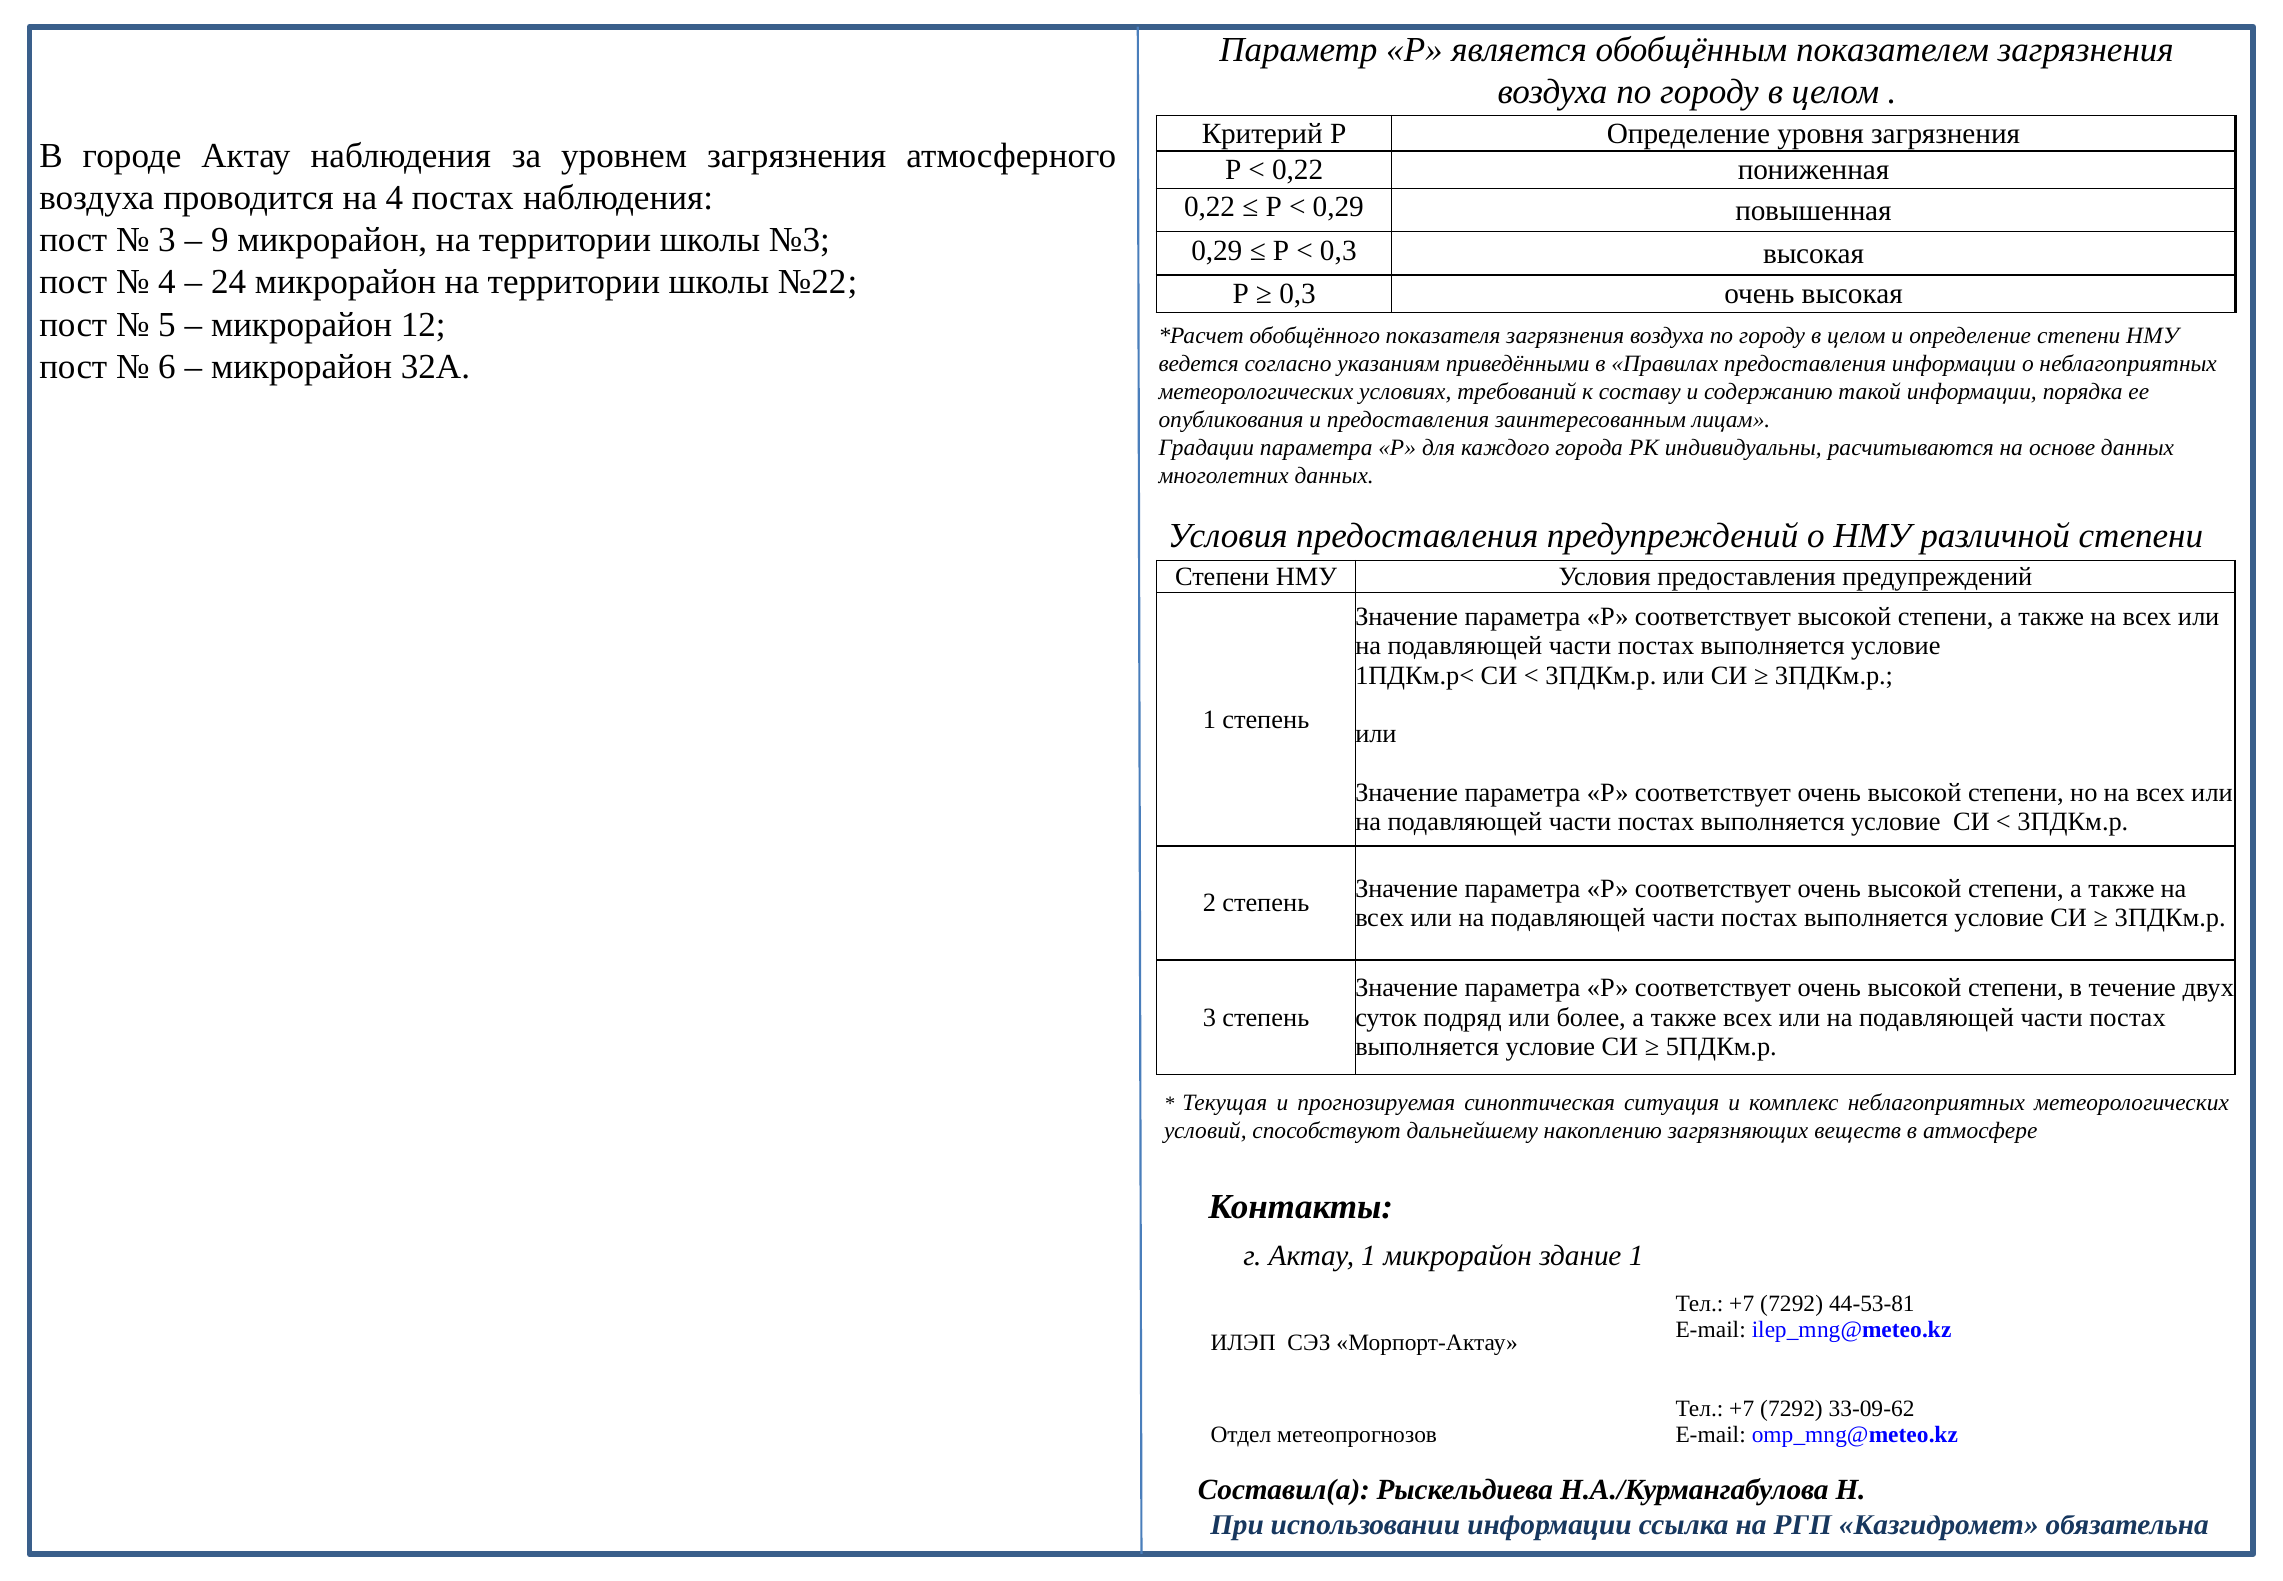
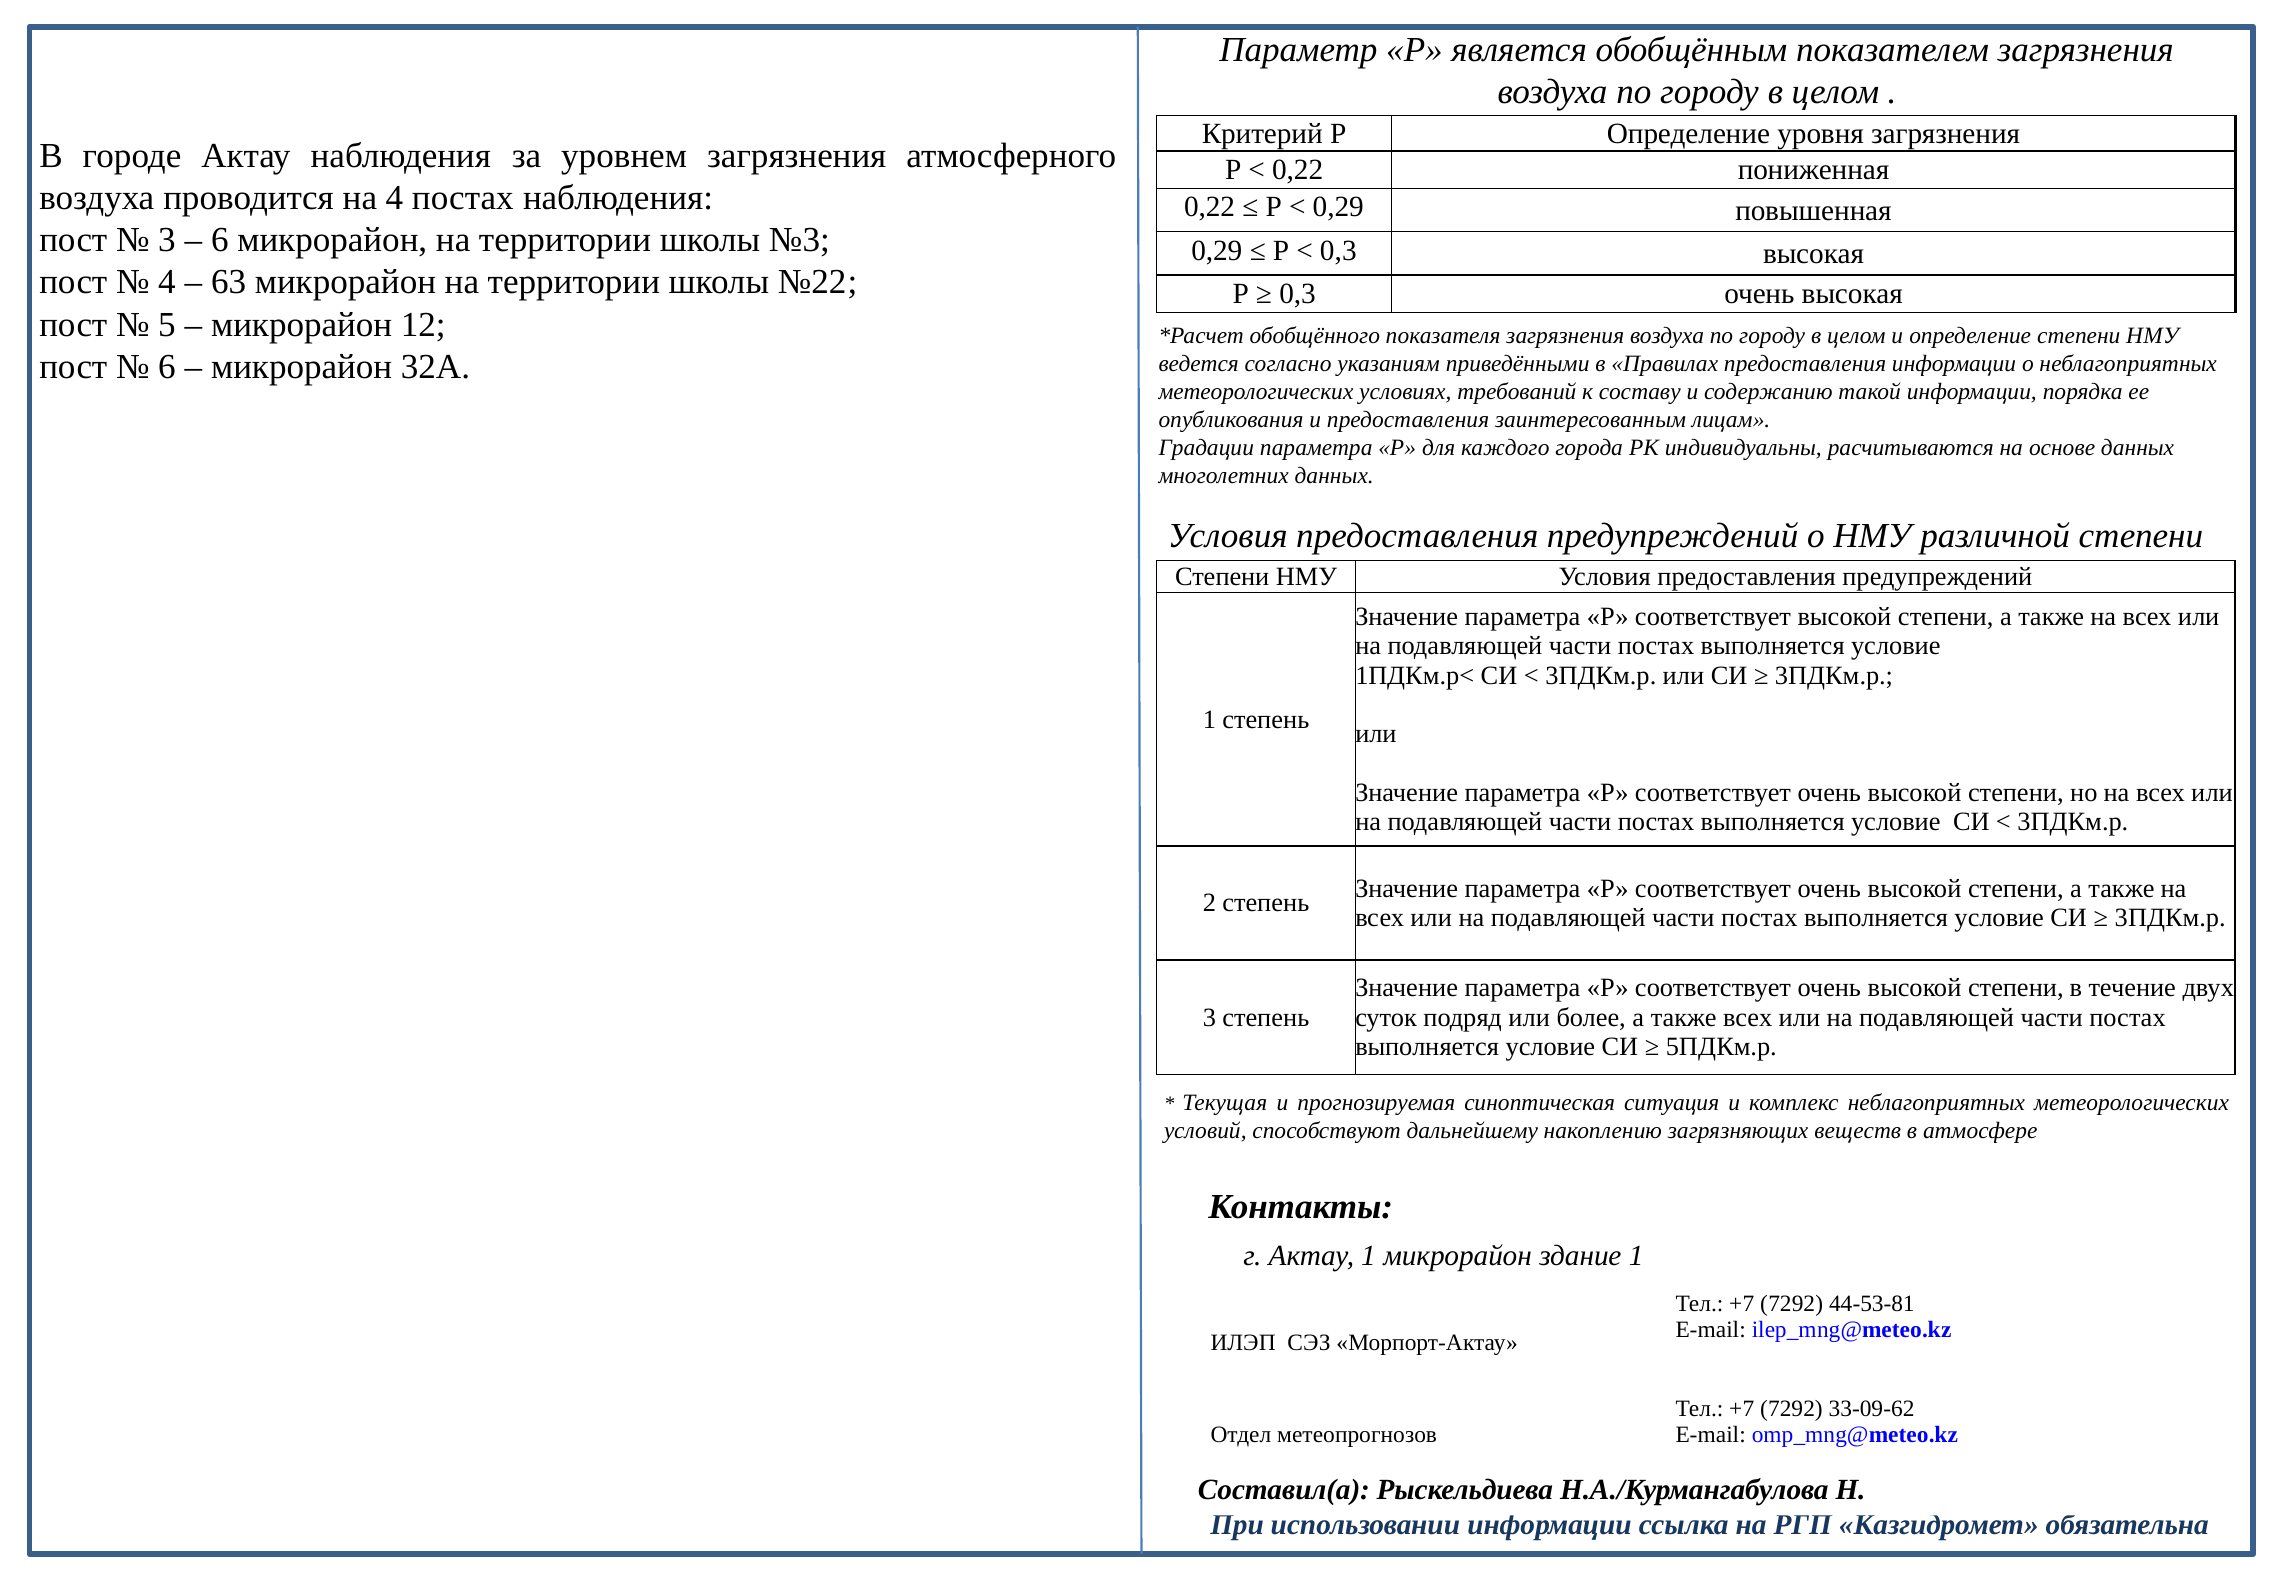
9 at (220, 240): 9 -> 6
24: 24 -> 63
